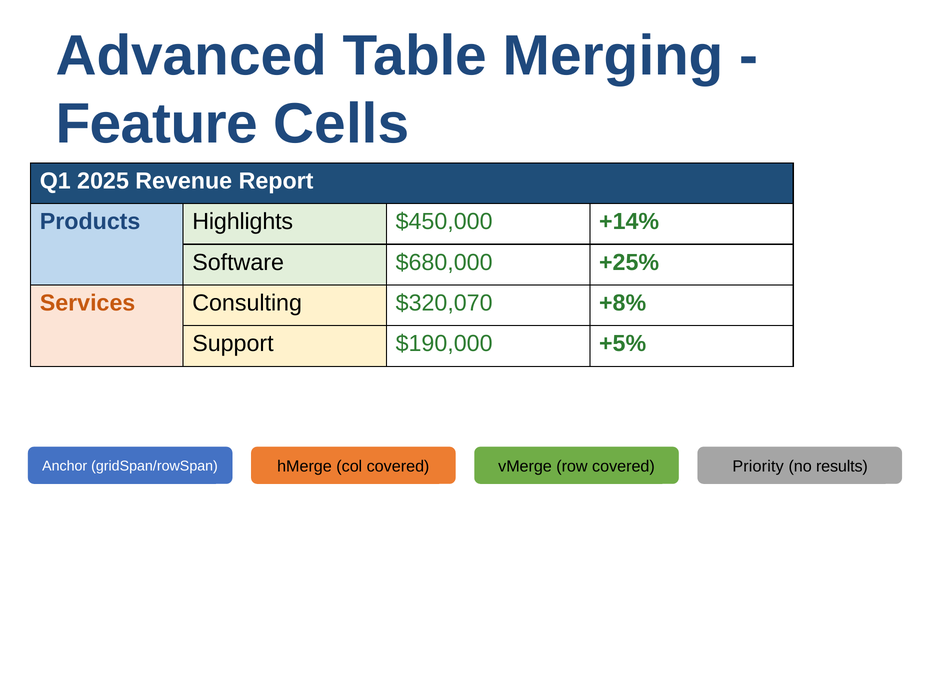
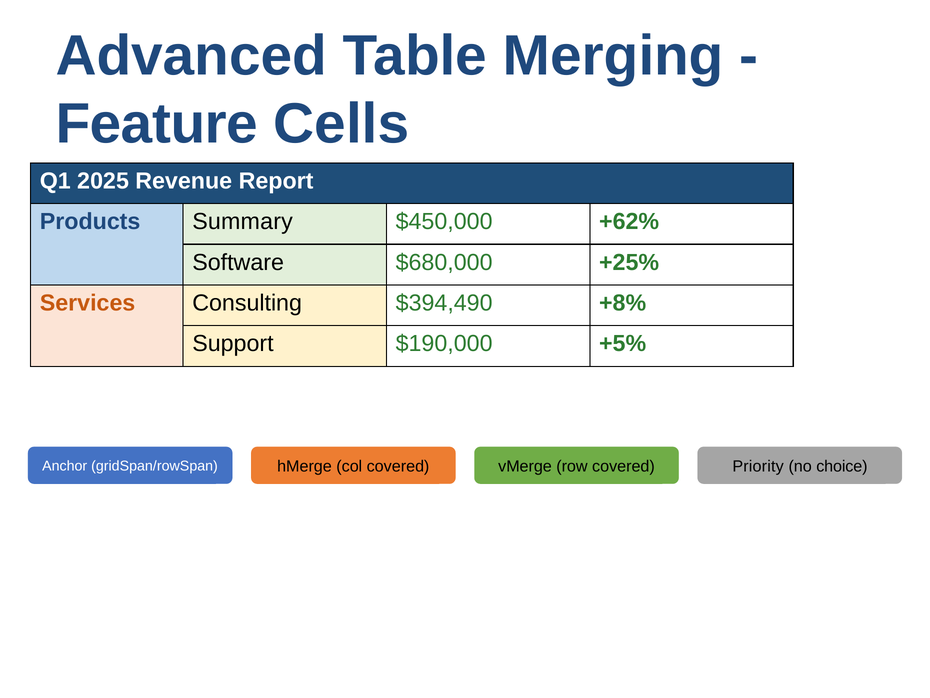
Highlights: Highlights -> Summary
+14%: +14% -> +62%
$320,070: $320,070 -> $394,490
results: results -> choice
